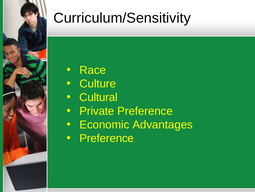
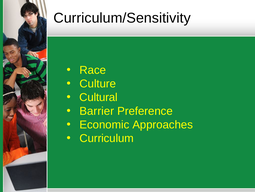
Private: Private -> Barrier
Advantages: Advantages -> Approaches
Preference at (107, 138): Preference -> Curriculum
